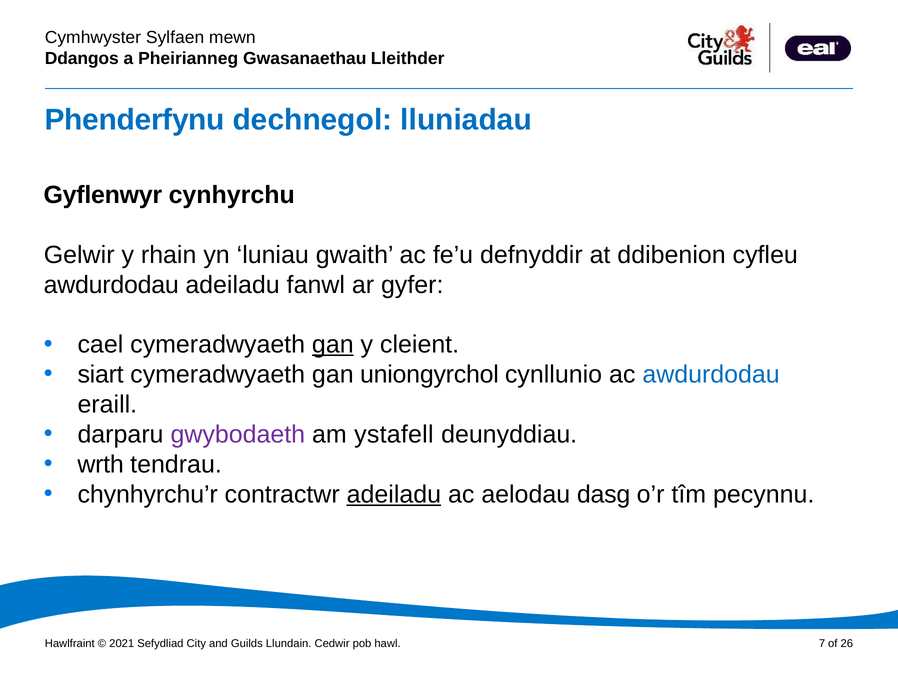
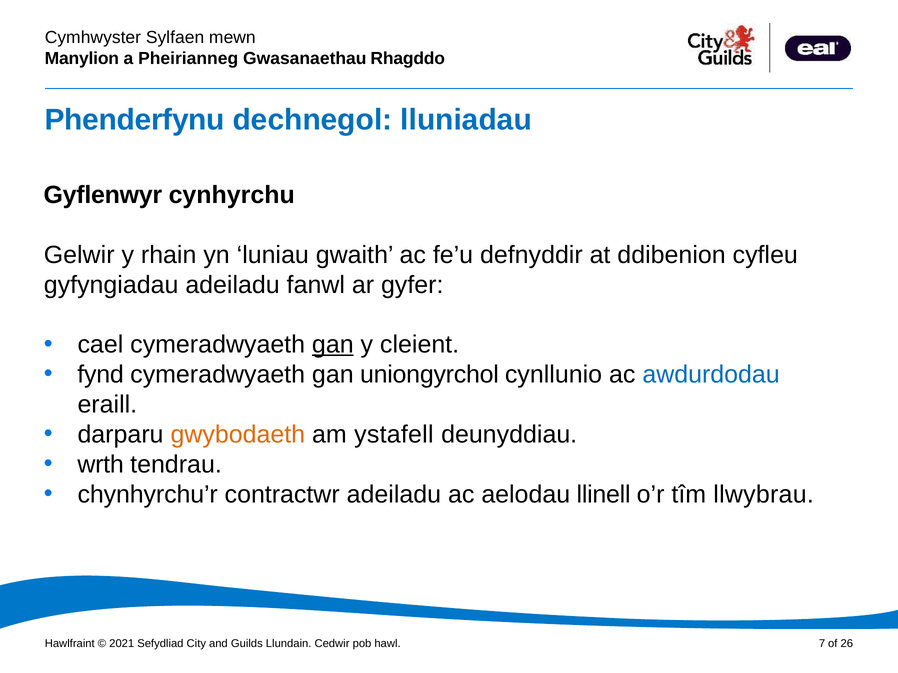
Ddangos: Ddangos -> Manylion
Lleithder: Lleithder -> Rhagddo
awdurdodau at (111, 285): awdurdodau -> gyfyngiadau
siart: siart -> fynd
gwybodaeth colour: purple -> orange
adeiladu at (394, 495) underline: present -> none
dasg: dasg -> llinell
pecynnu: pecynnu -> llwybrau
